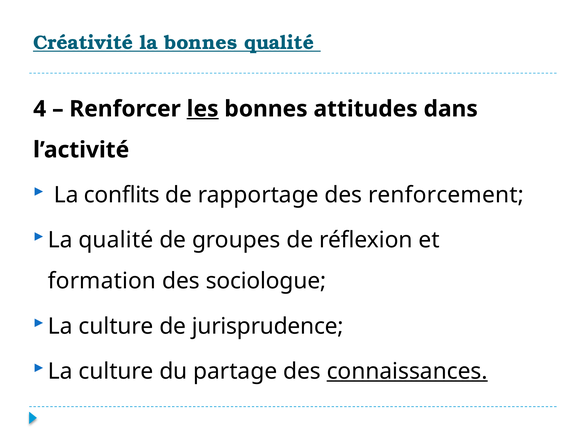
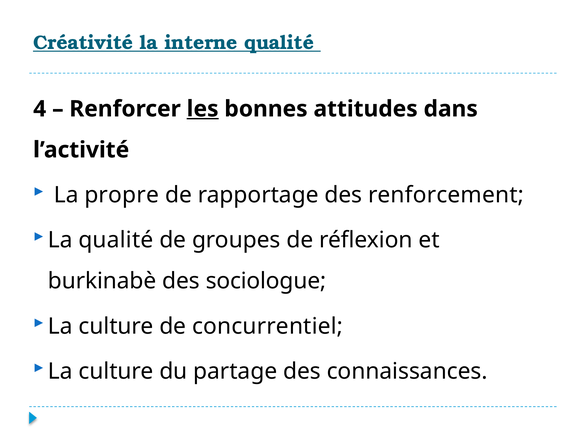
la bonnes: bonnes -> interne
conflits: conflits -> propre
formation: formation -> burkinabè
jurisprudence: jurisprudence -> concurrentiel
connaissances underline: present -> none
